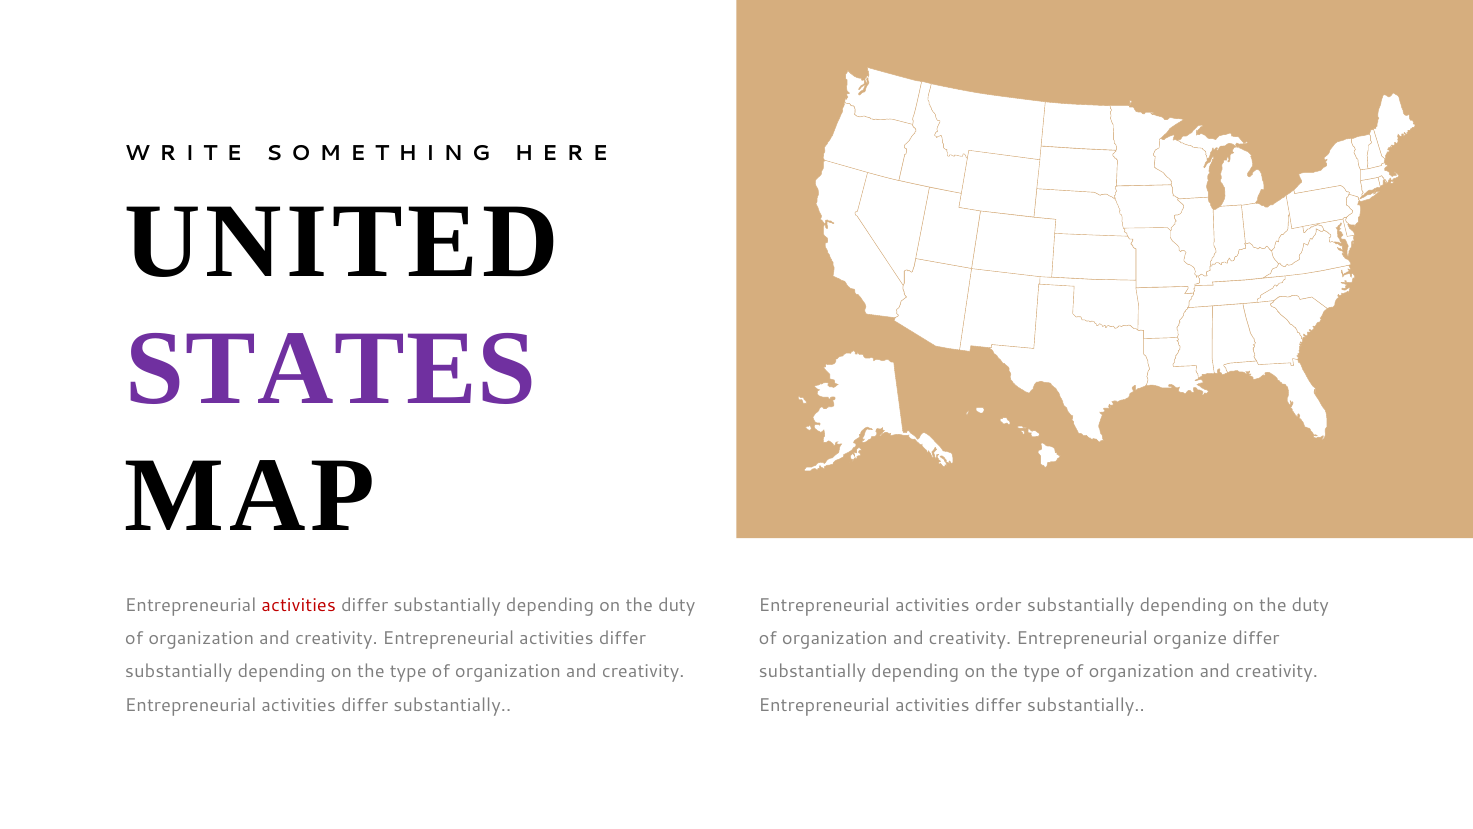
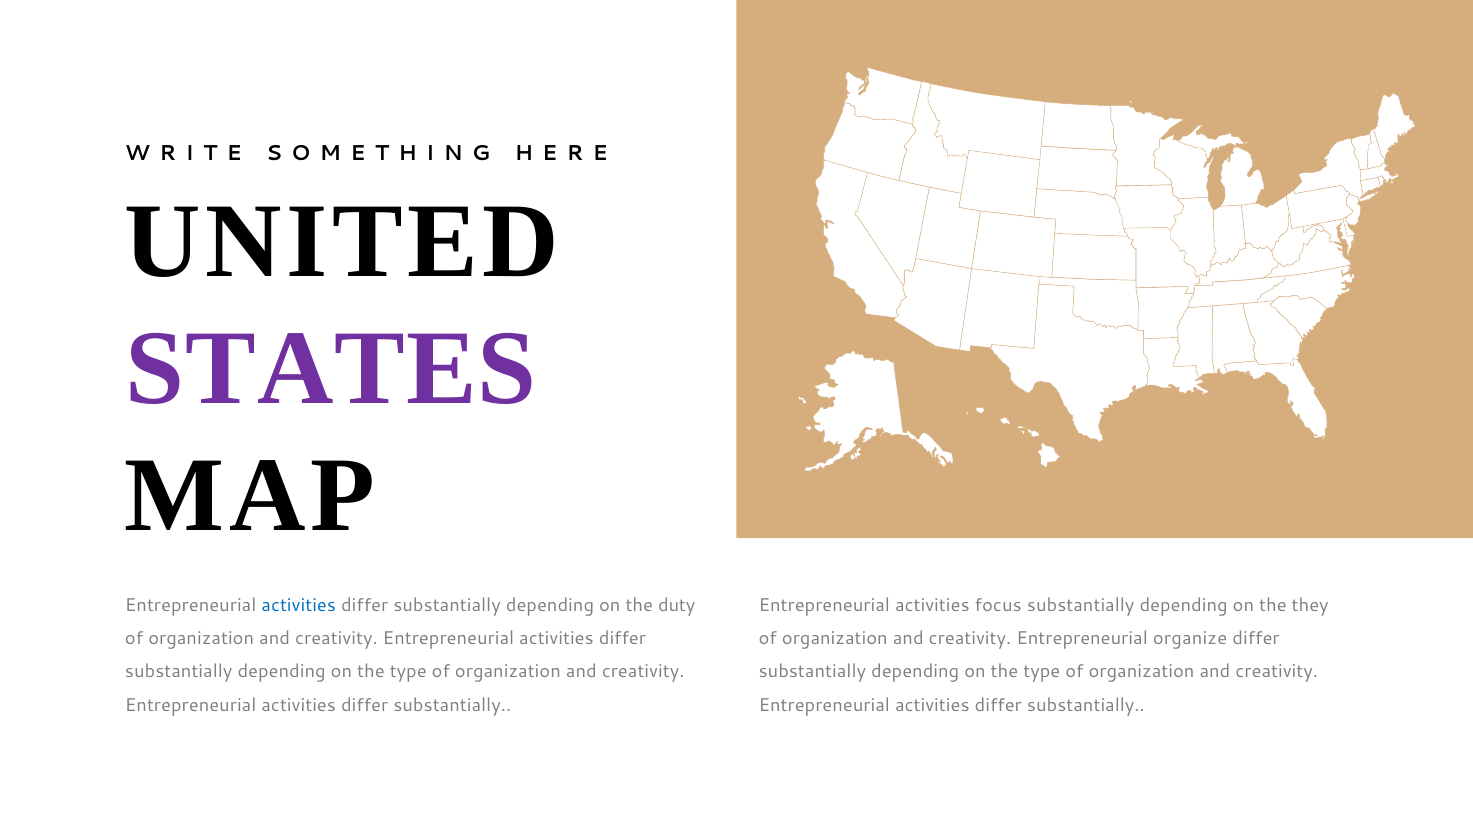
activities at (299, 605) colour: red -> blue
order: order -> focus
duty at (1310, 605): duty -> they
